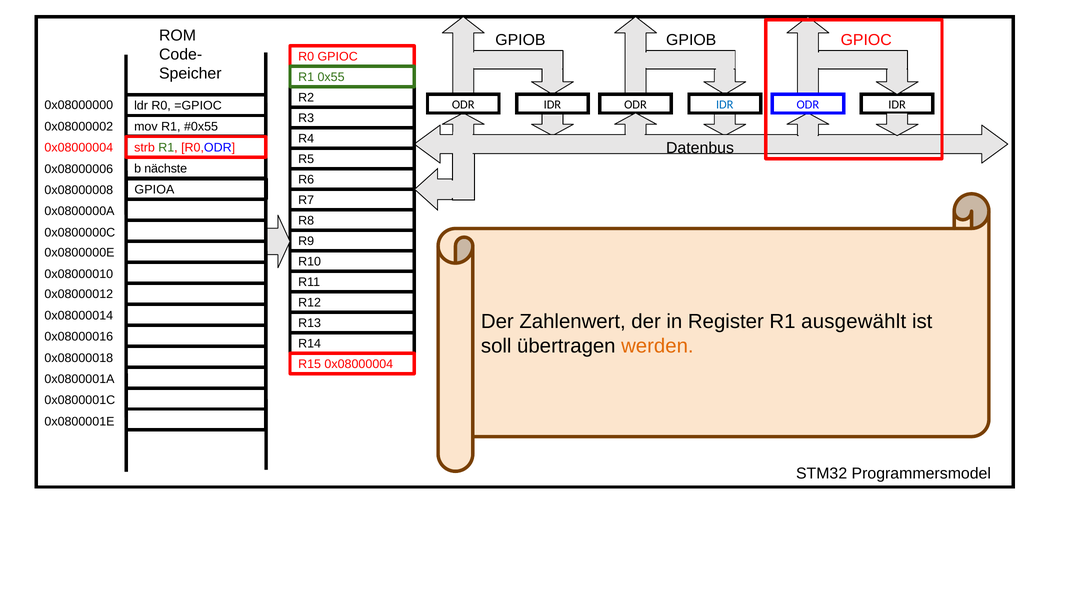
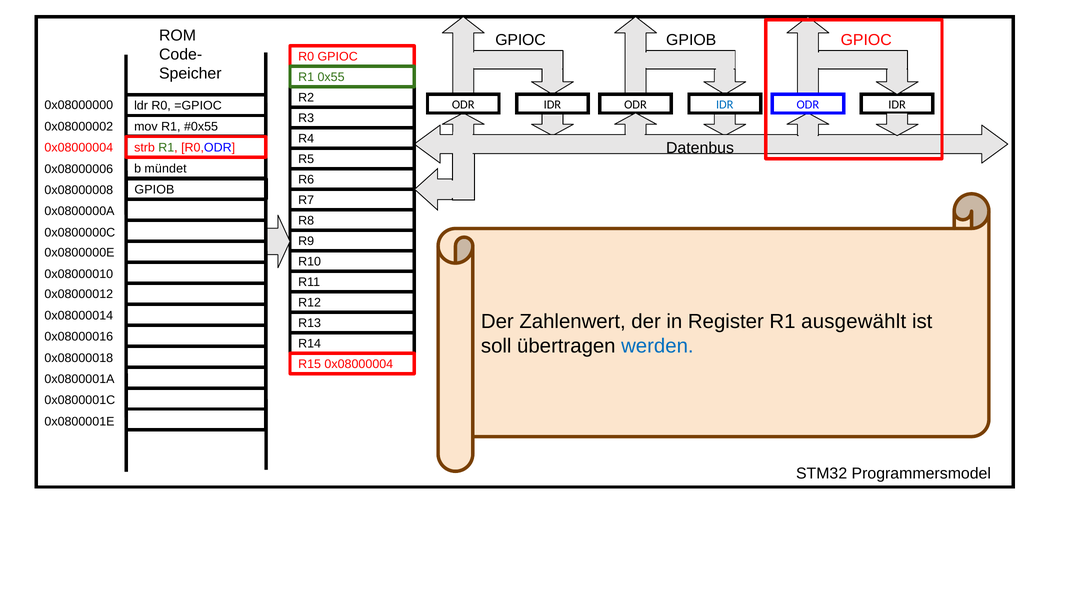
GPIOB at (520, 40): GPIOB -> GPIOC
nächste: nächste -> mündet
GPIOA at (154, 190): GPIOA -> GPIOB
werden colour: orange -> blue
